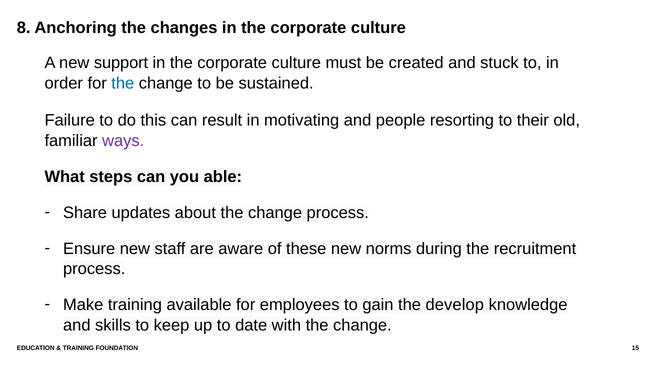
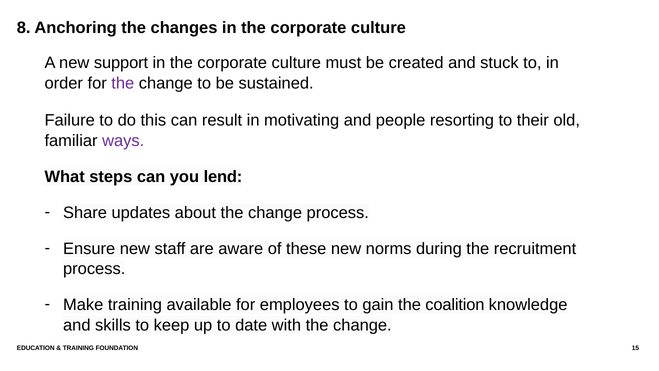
the at (123, 83) colour: blue -> purple
able: able -> lend
develop: develop -> coalition
